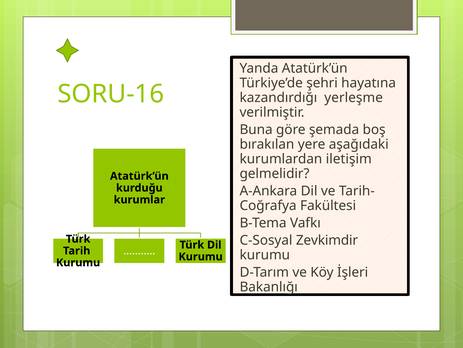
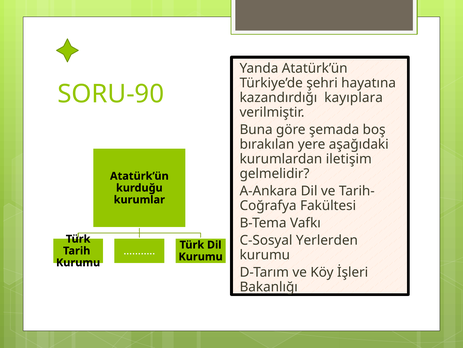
SORU-16: SORU-16 -> SORU-90
yerleşme: yerleşme -> kayıplara
Zevkimdir: Zevkimdir -> Yerlerden
